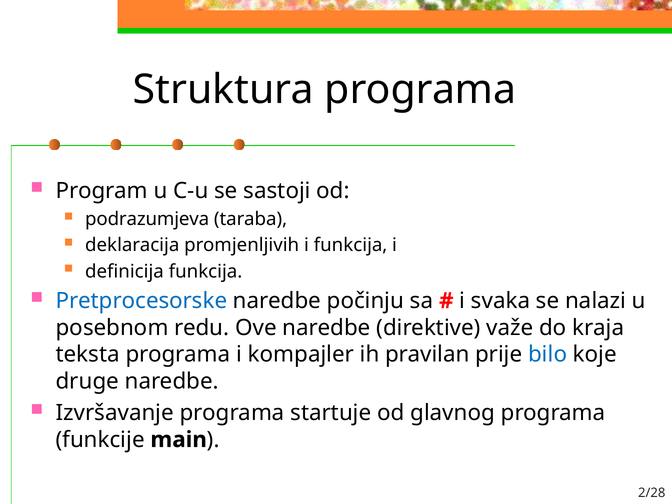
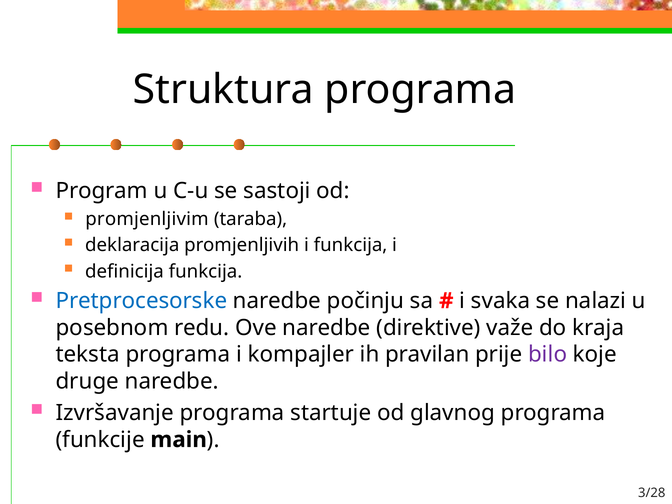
podrazumjeva: podrazumjeva -> promjenljivim
bilo colour: blue -> purple
2/28: 2/28 -> 3/28
